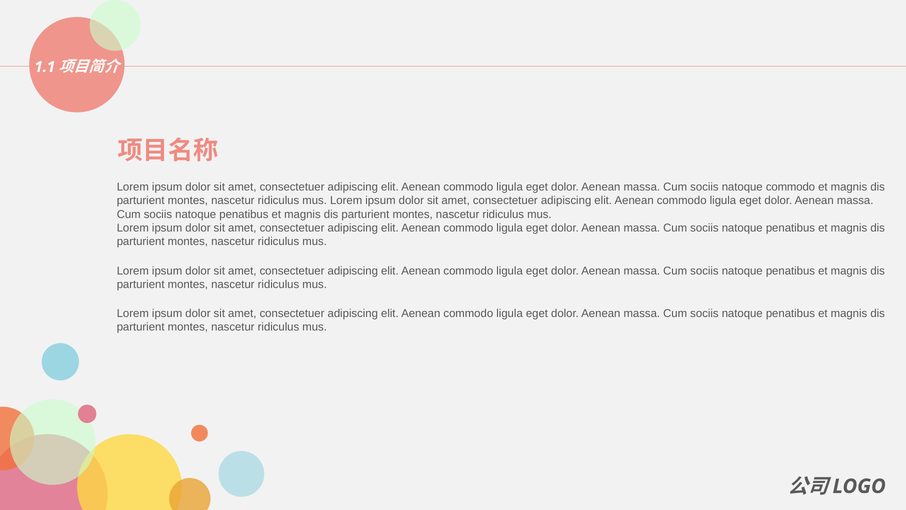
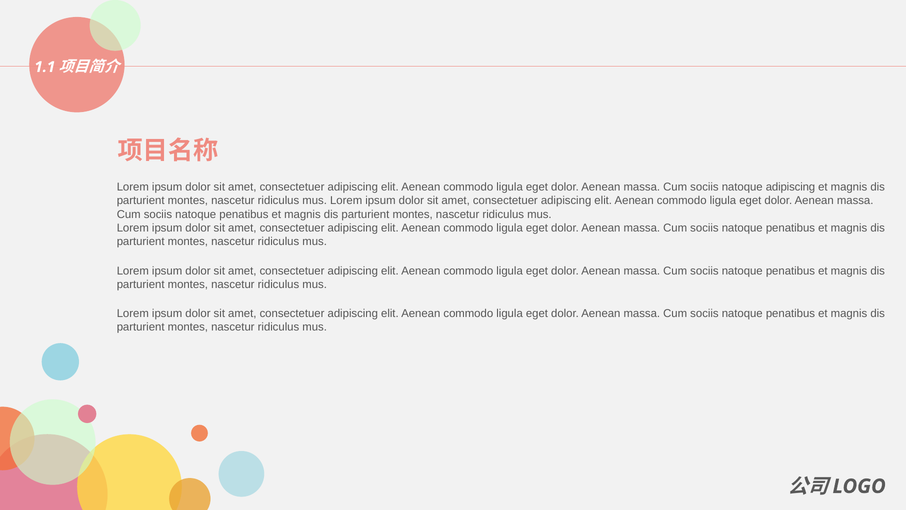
natoque commodo: commodo -> adipiscing
